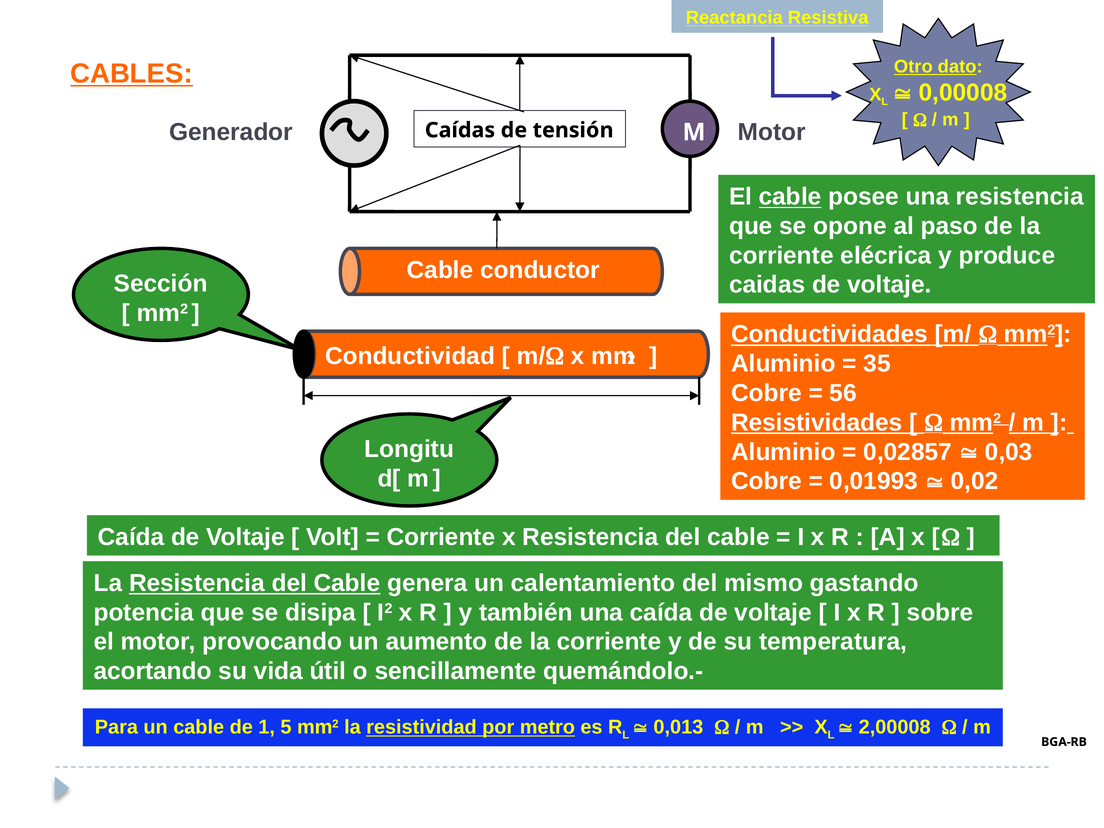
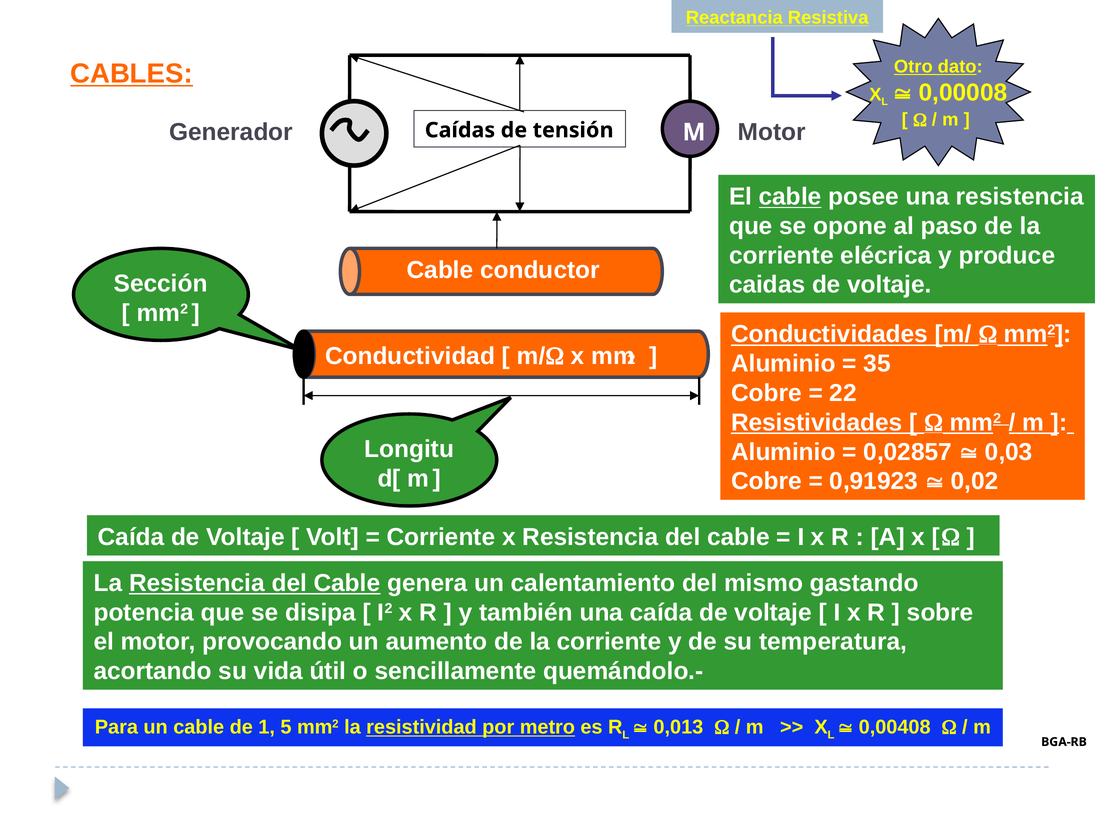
56: 56 -> 22
0,01993: 0,01993 -> 0,91923
2,00008: 2,00008 -> 0,00408
